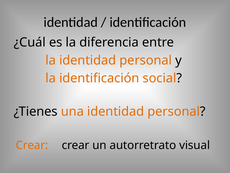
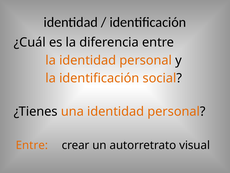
Crear at (32, 145): Crear -> Entre
